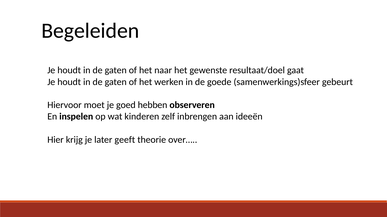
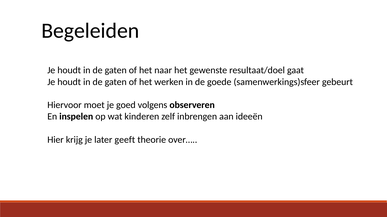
hebben: hebben -> volgens
